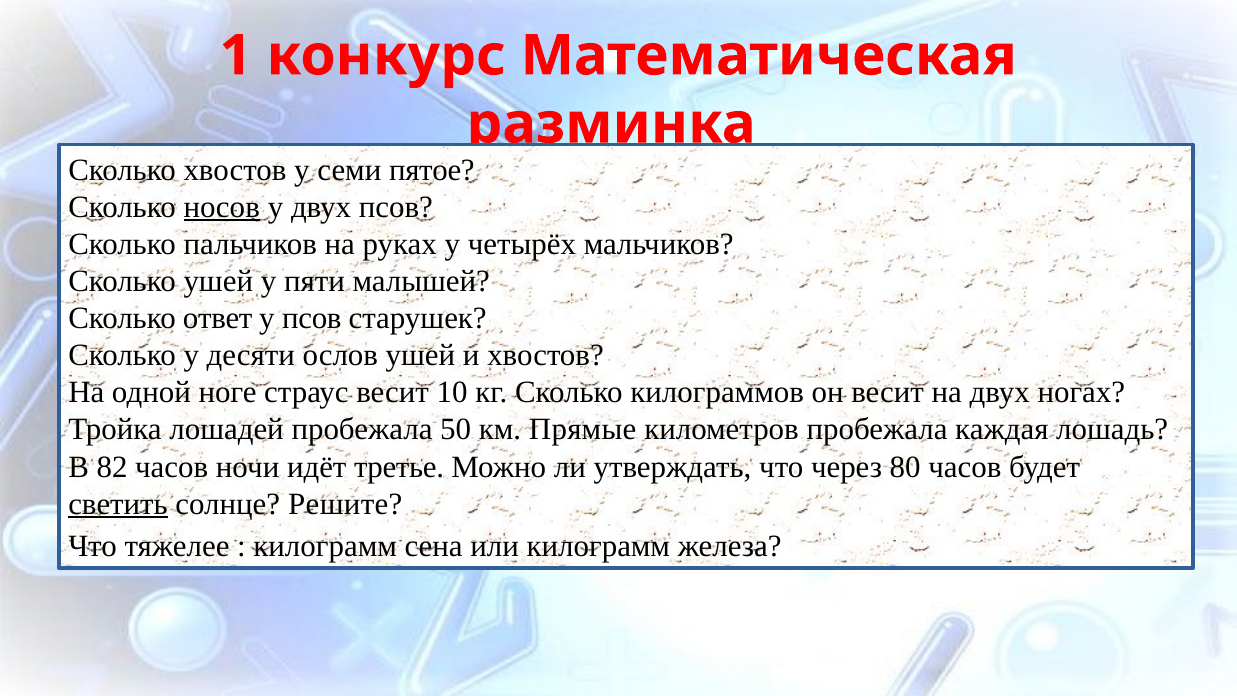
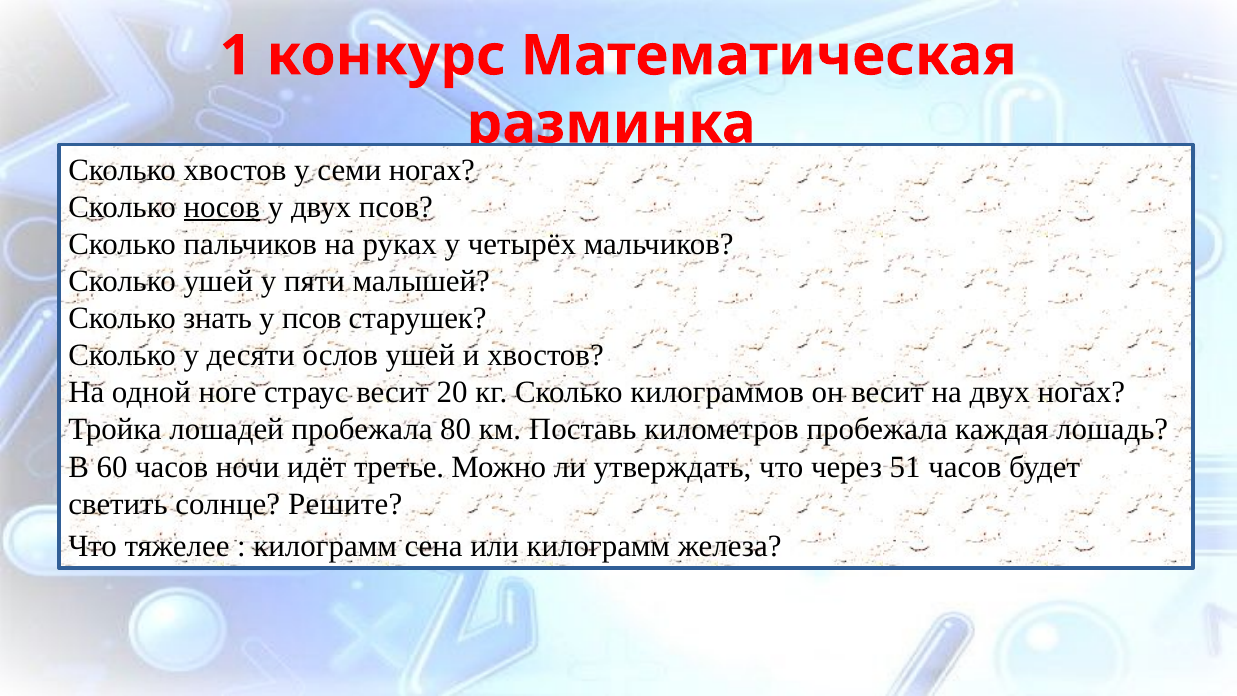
семи пятое: пятое -> ногах
ответ: ответ -> знать
10: 10 -> 20
50: 50 -> 80
Прямые: Прямые -> Поставь
82: 82 -> 60
80: 80 -> 51
светить underline: present -> none
